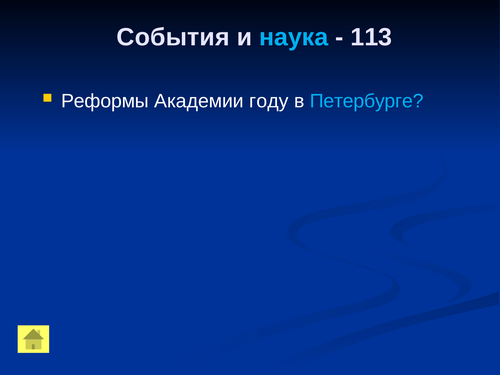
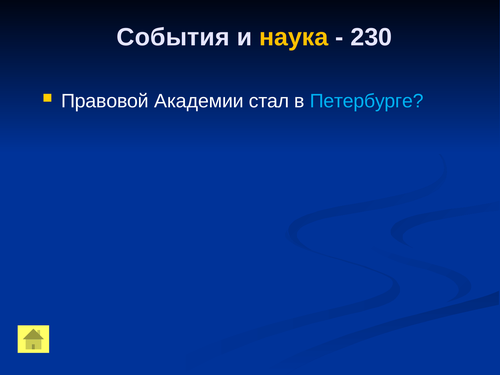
наука colour: light blue -> yellow
113: 113 -> 230
Реформы: Реформы -> Правовой
году: году -> стал
